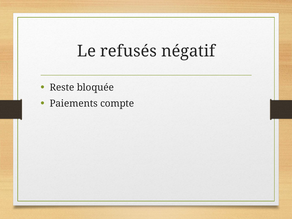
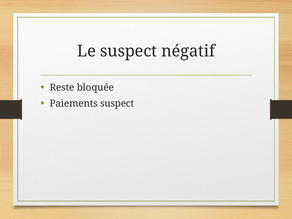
Le refusés: refusés -> suspect
Paiements compte: compte -> suspect
